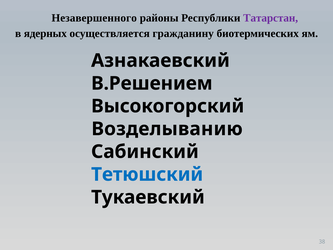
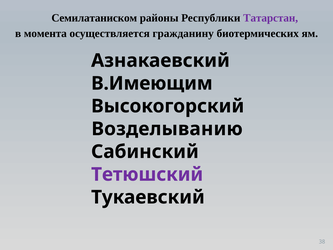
Незавершенного: Незавершенного -> Семилатаниском
ядерных: ядерных -> момента
В.Решением: В.Решением -> В.Имеющим
Тетюшский colour: blue -> purple
